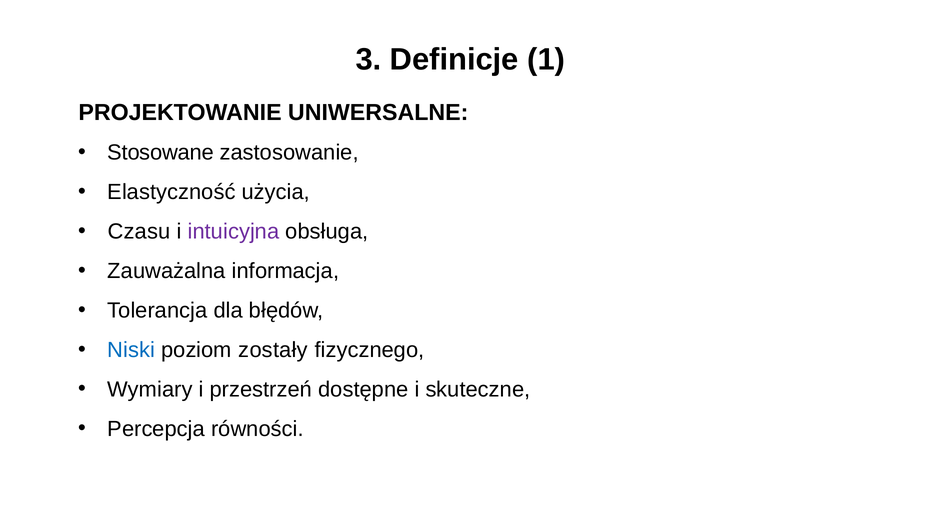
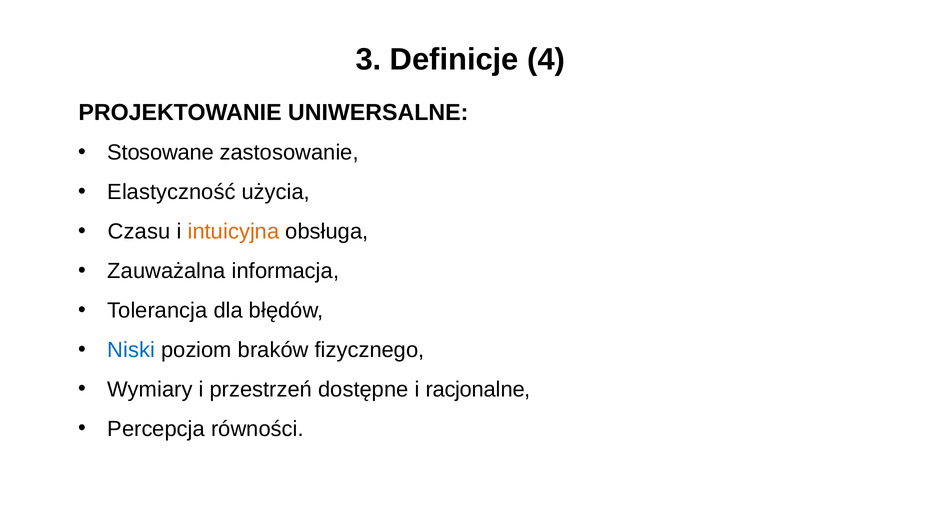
1: 1 -> 4
intuicyjna colour: purple -> orange
zostały: zostały -> braków
skuteczne: skuteczne -> racjonalne
